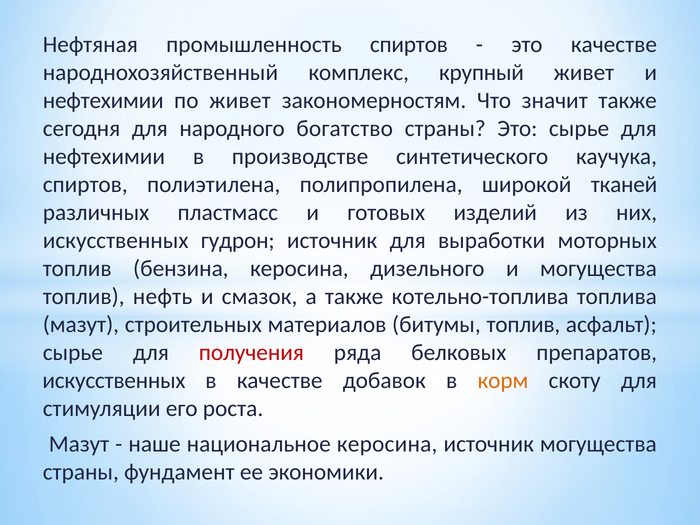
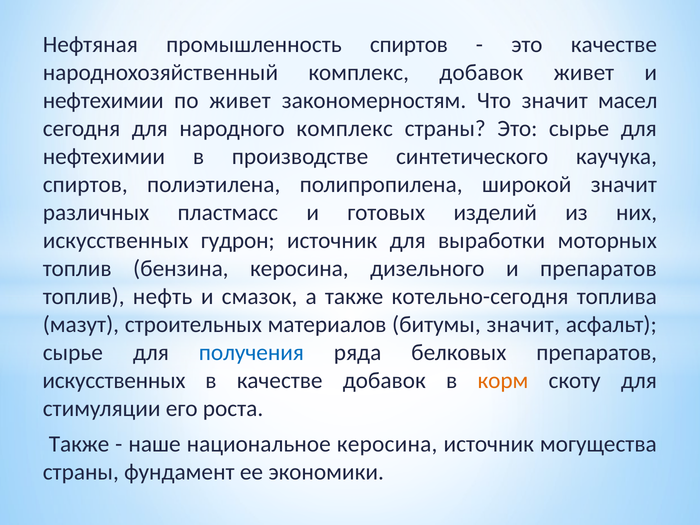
комплекс крупный: крупный -> добавок
значит также: также -> масел
народного богатство: богатство -> комплекс
широкой тканей: тканей -> значит
и могущества: могущества -> препаратов
котельно-топлива: котельно-топлива -> котельно-сегодня
битумы топлив: топлив -> значит
получения colour: red -> blue
Мазут at (79, 444): Мазут -> Также
